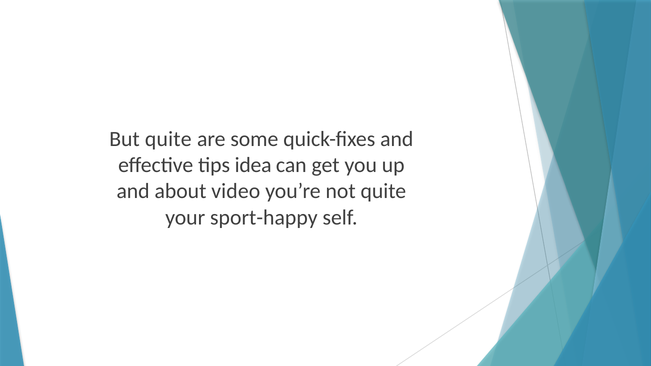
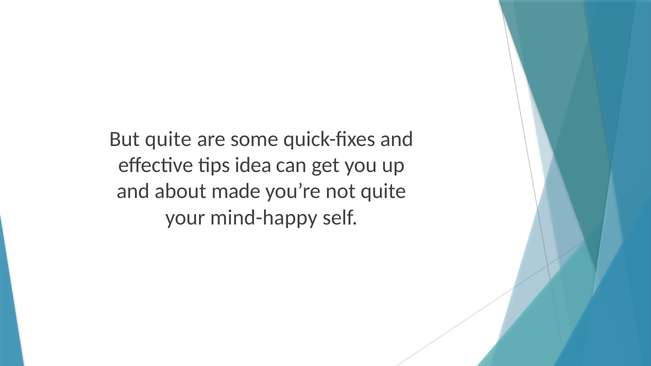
video: video -> made
sport-happy: sport-happy -> mind-happy
